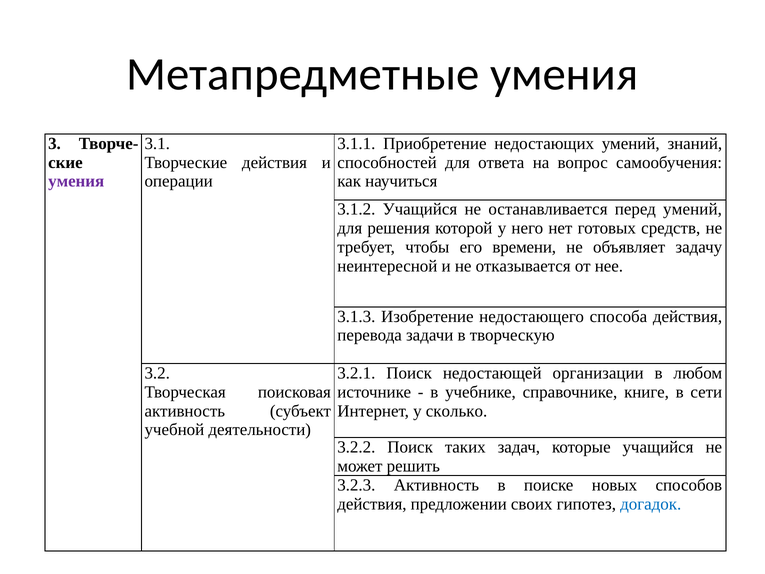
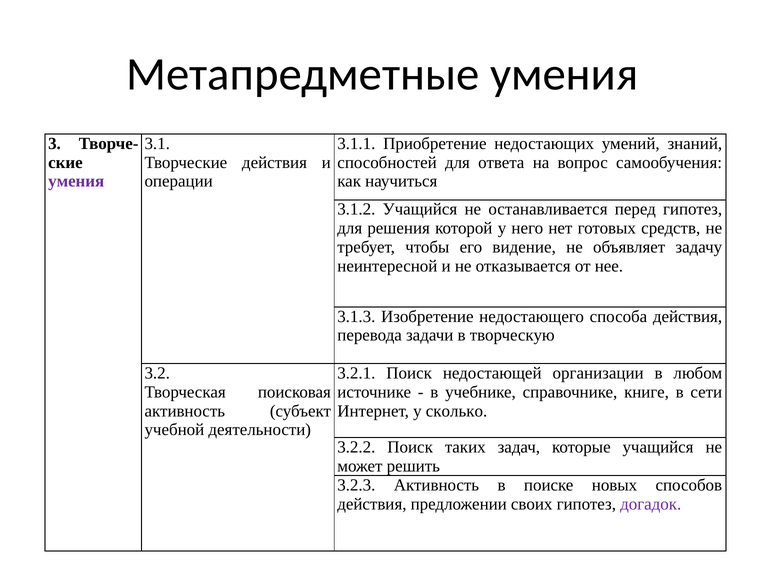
перед умений: умений -> гипотез
времени: времени -> видение
догадок colour: blue -> purple
